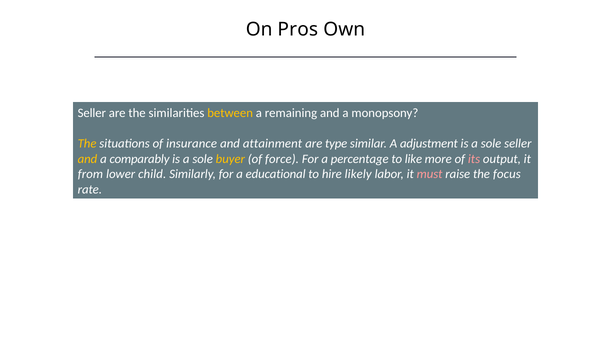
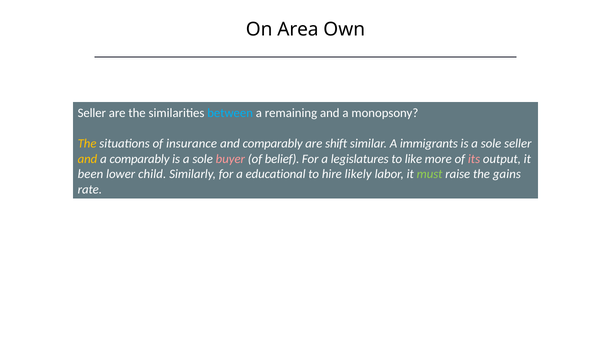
Pros: Pros -> Area
between colour: yellow -> light blue
and attainment: attainment -> comparably
type: type -> shift
adjustment: adjustment -> immigrants
buyer colour: yellow -> pink
force: force -> belief
percentage: percentage -> legislatures
from: from -> been
must colour: pink -> light green
focus: focus -> gains
